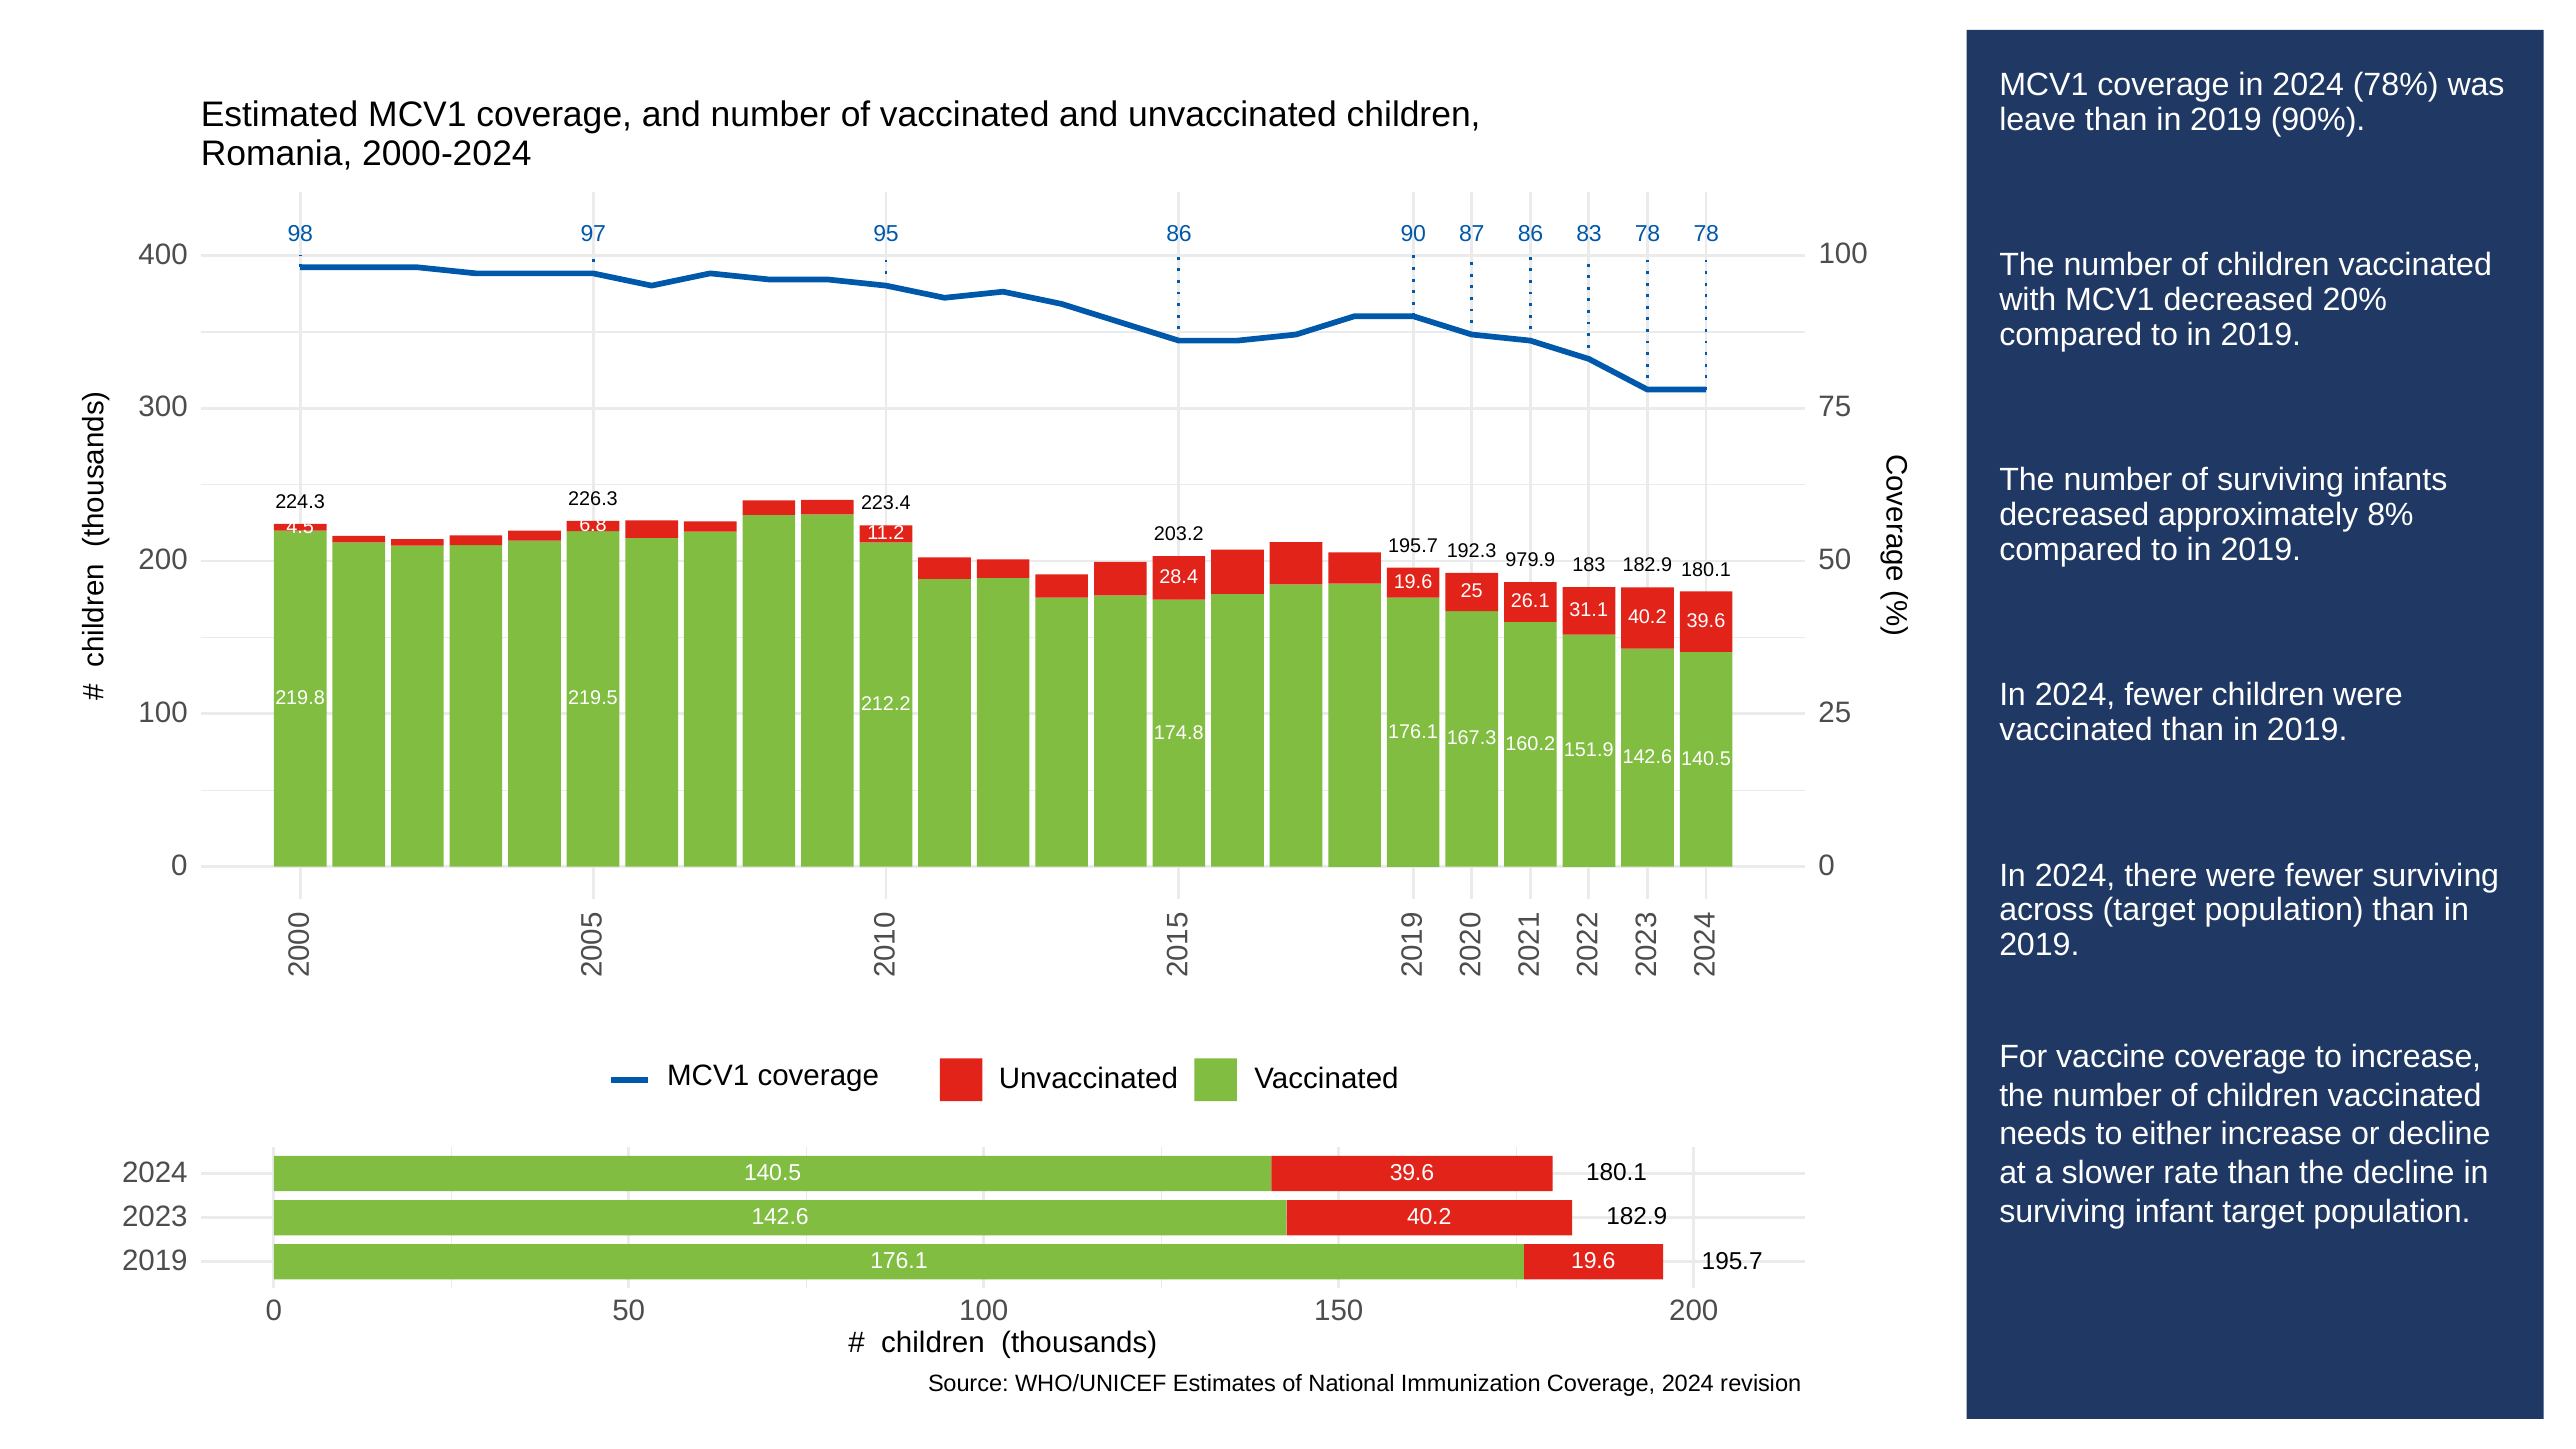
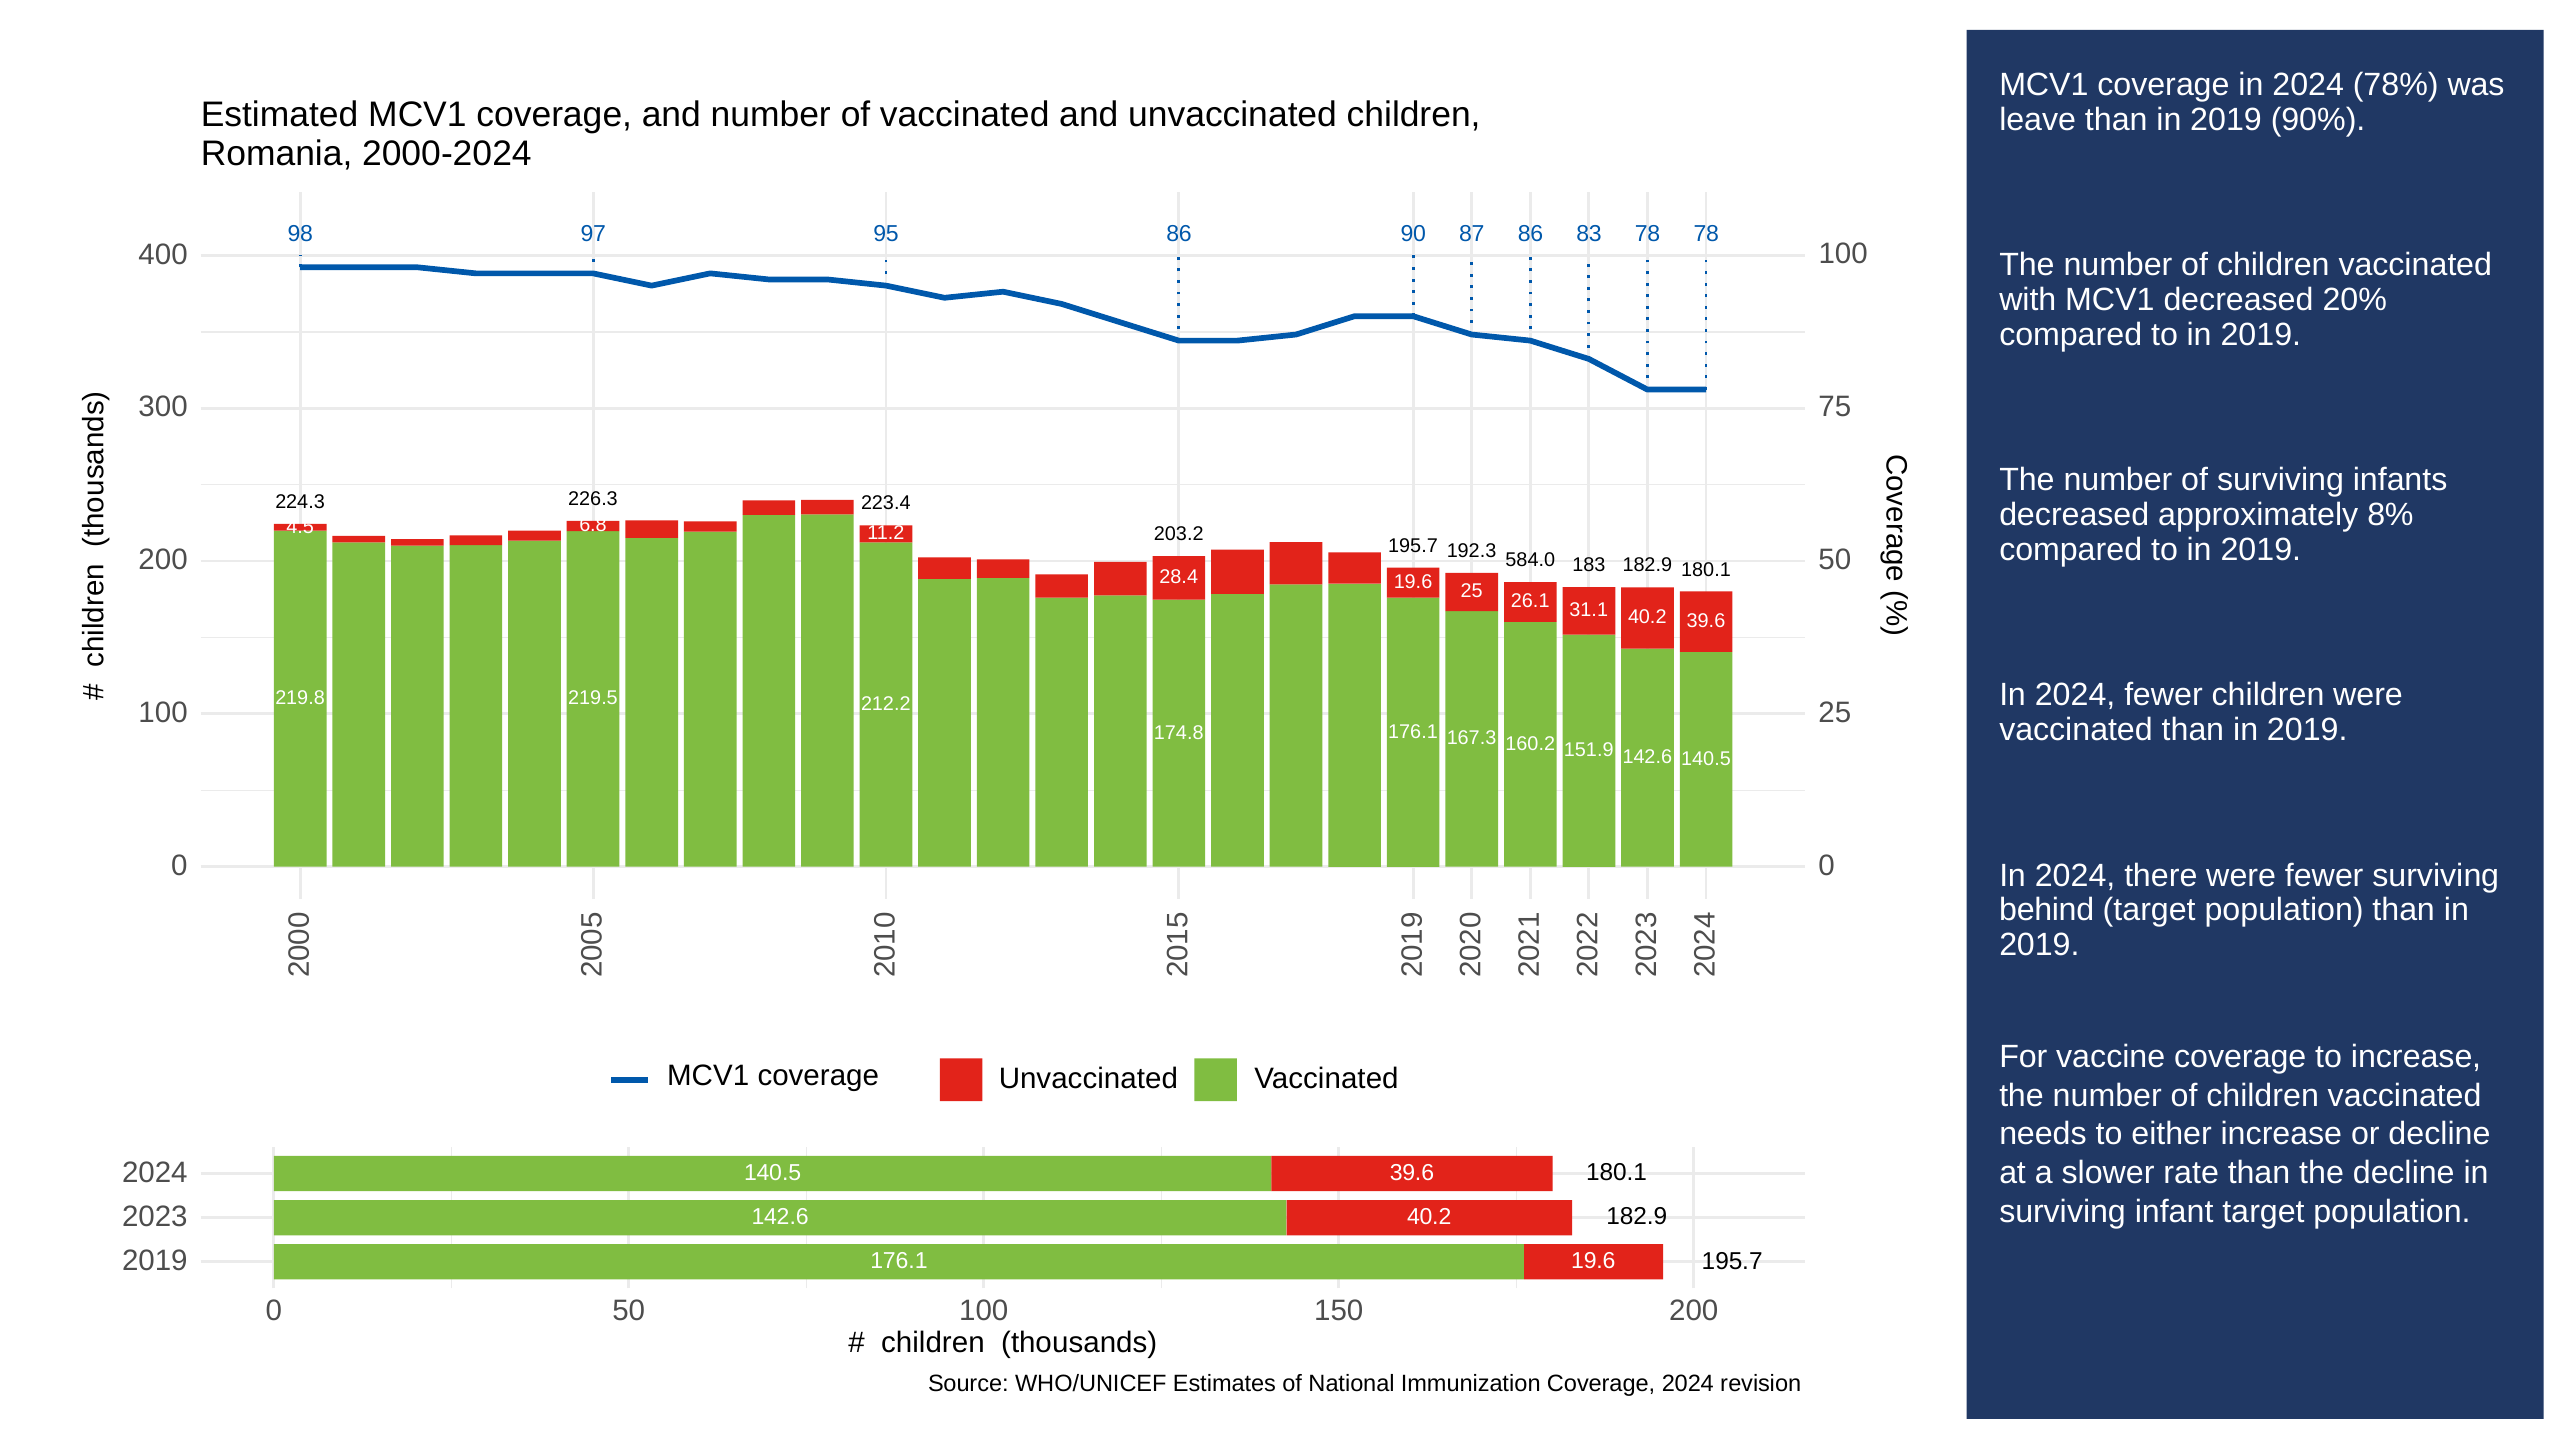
979.9: 979.9 -> 584.0
across: across -> behind
